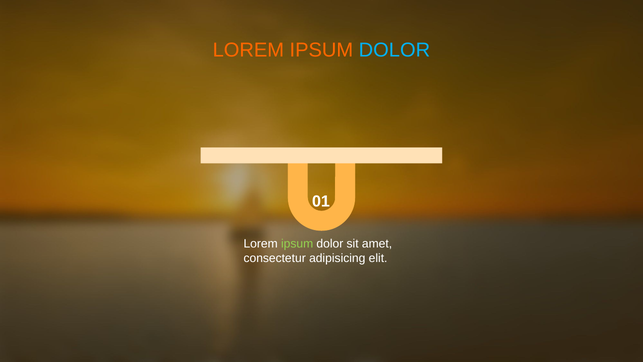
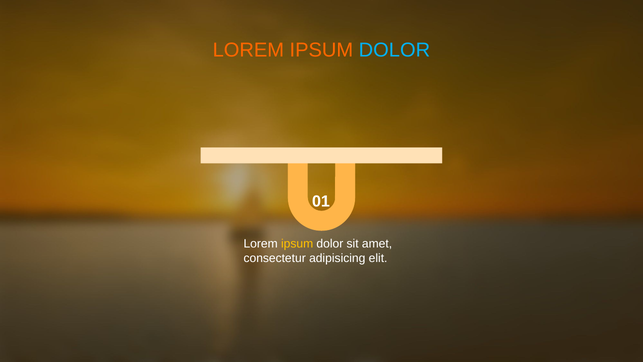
ipsum at (297, 244) colour: light green -> yellow
